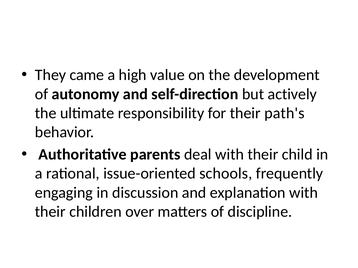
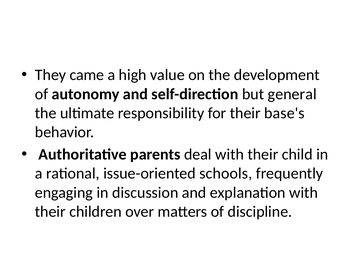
actively: actively -> general
path's: path's -> base's
